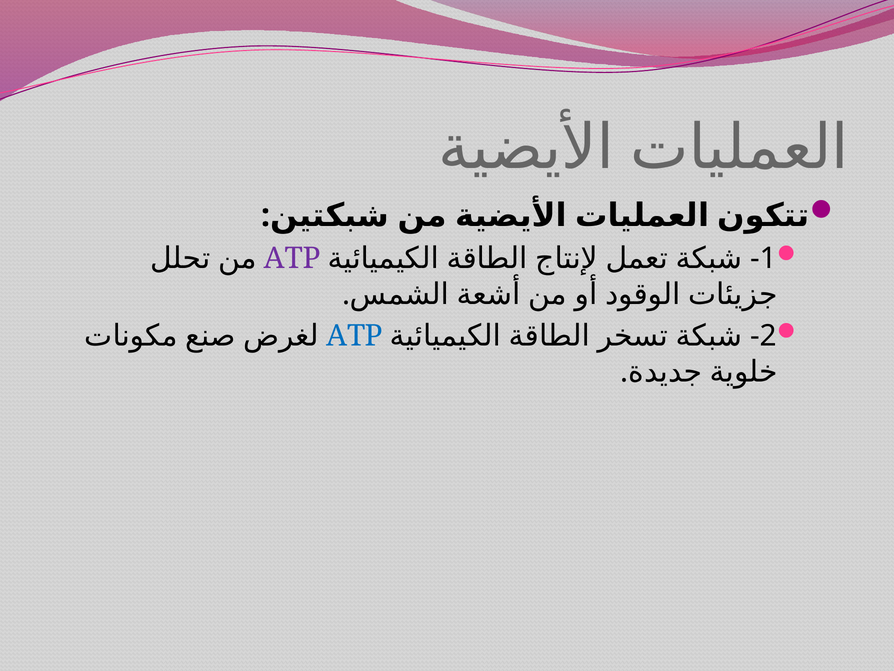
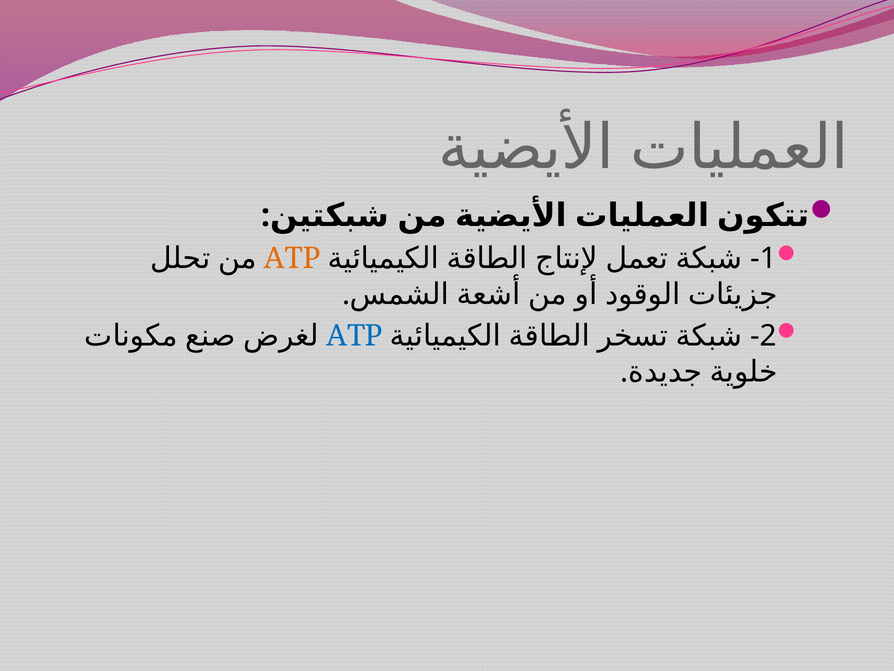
ATP at (292, 258) colour: purple -> orange
